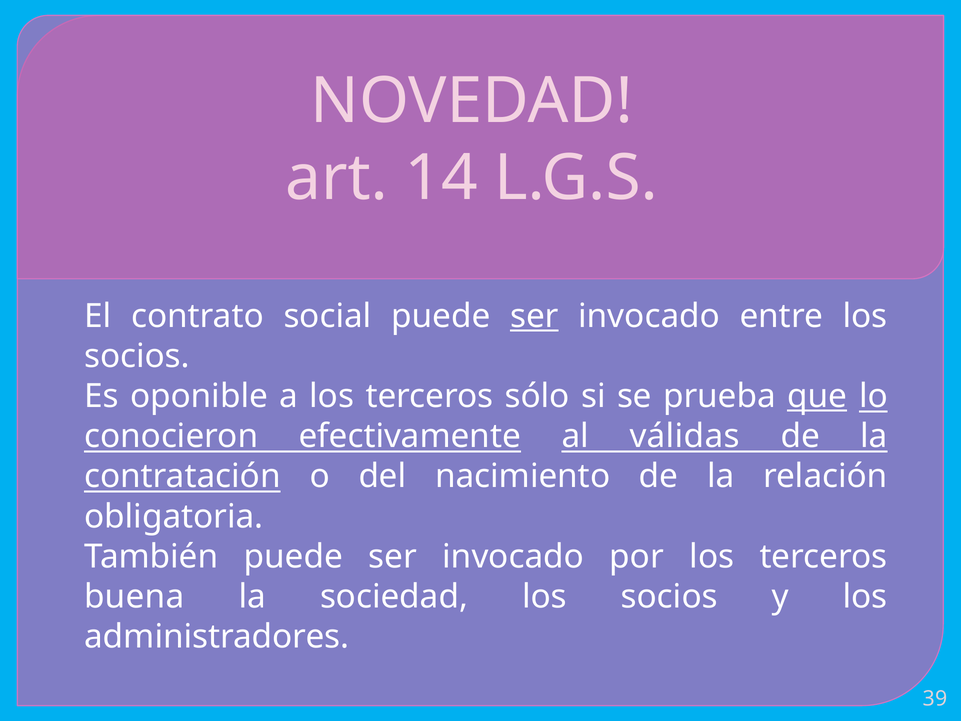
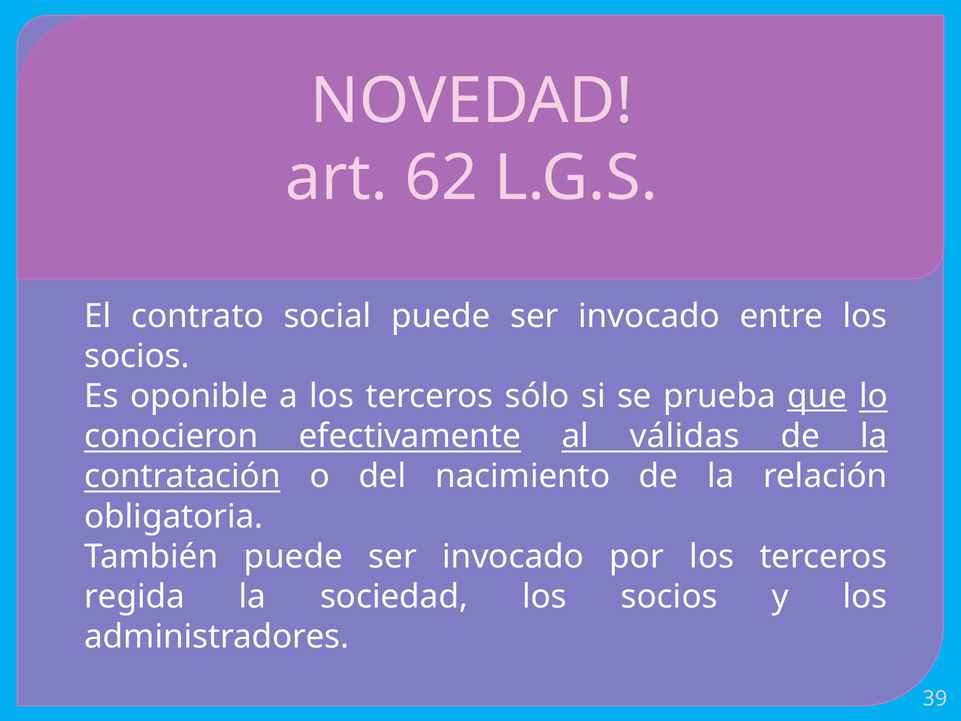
14: 14 -> 62
ser at (534, 316) underline: present -> none
buena: buena -> regida
